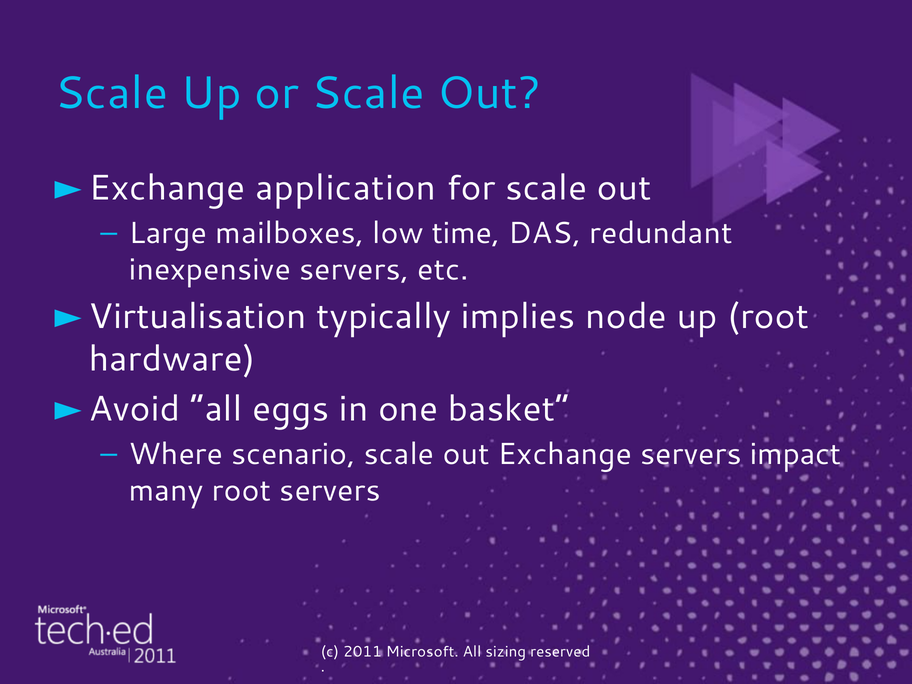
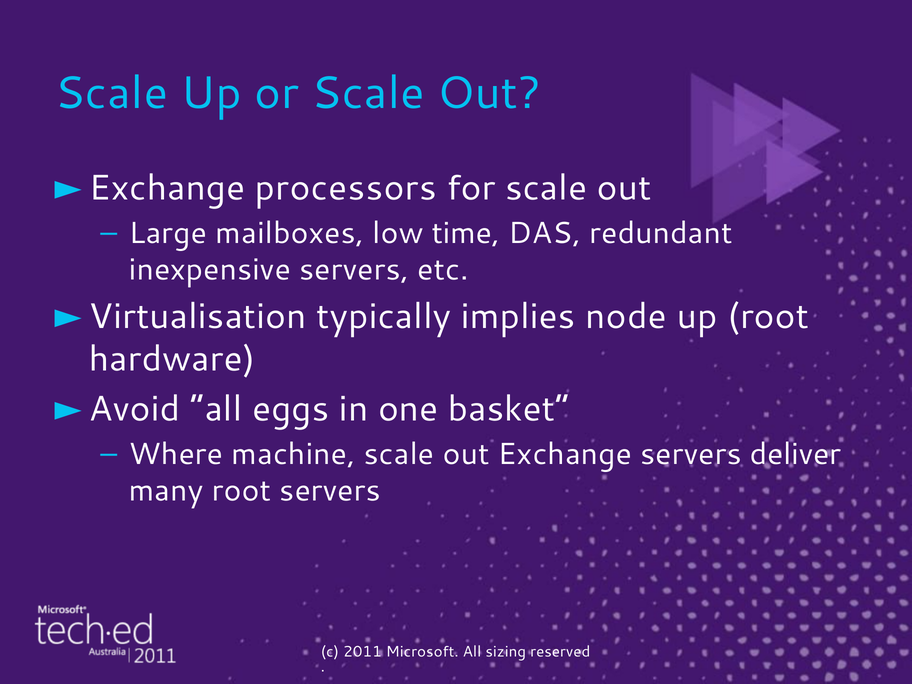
application: application -> processors
scenario: scenario -> machine
impact: impact -> deliver
